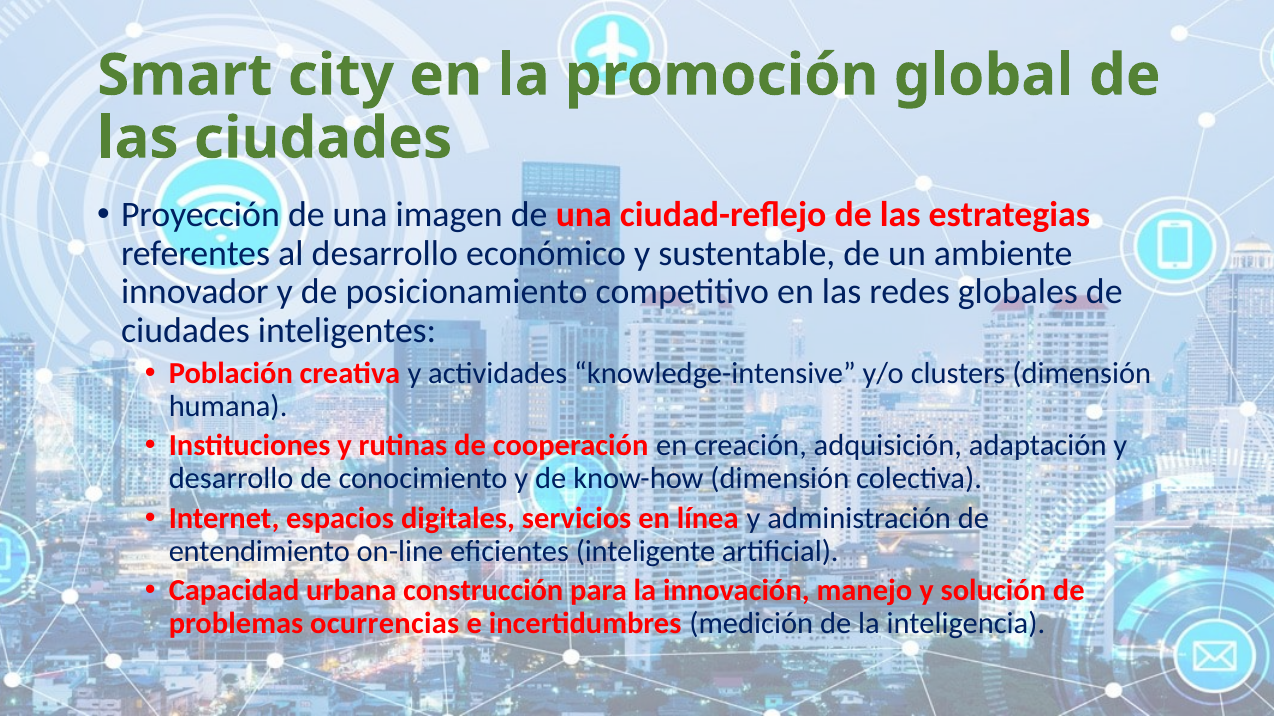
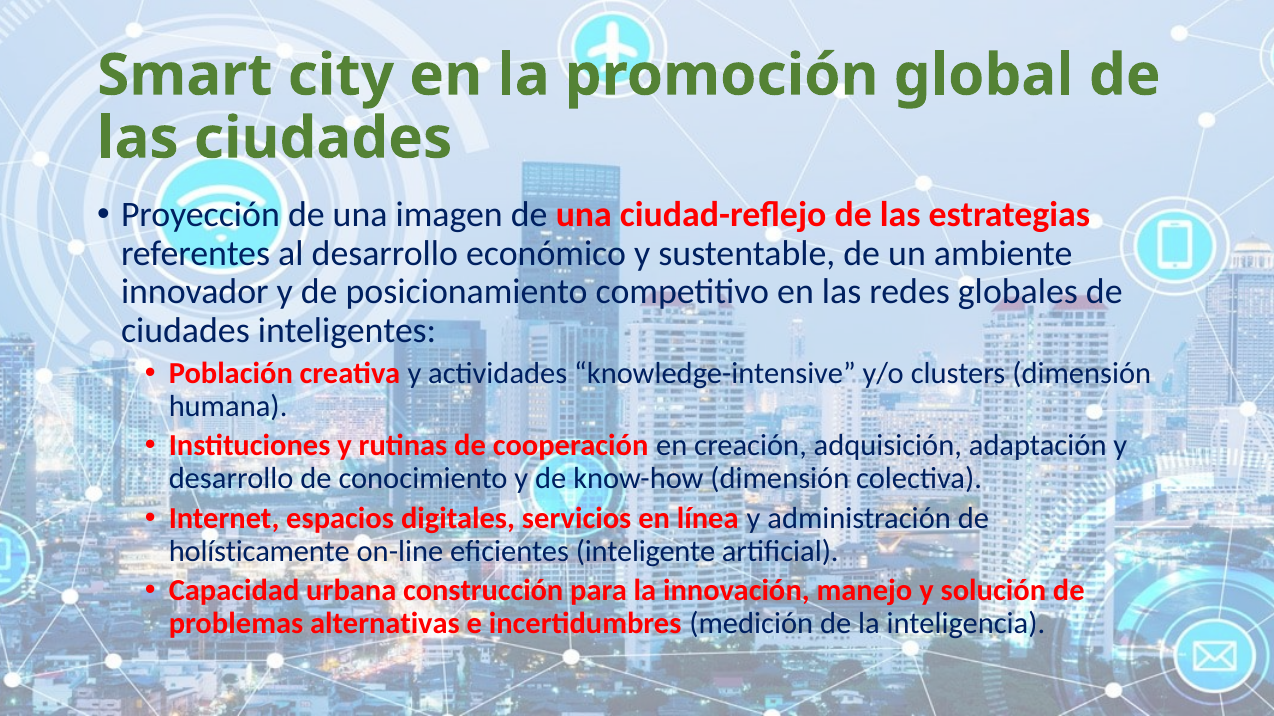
entendimiento: entendimiento -> holísticamente
ocurrencias: ocurrencias -> alternativas
